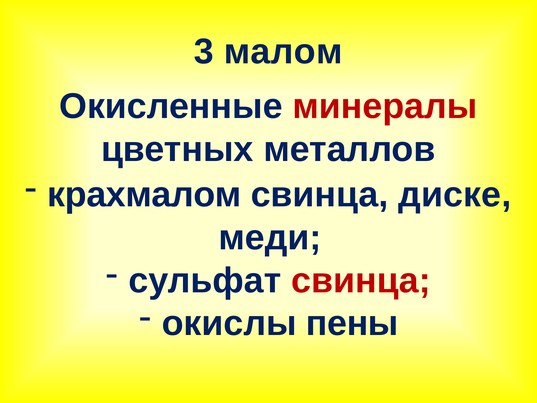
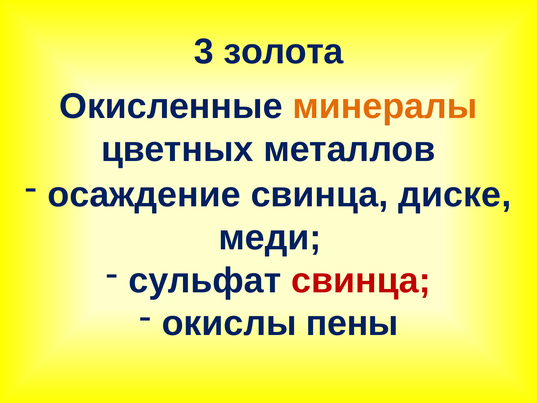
малом: малом -> золота
минералы colour: red -> orange
крахмалом: крахмалом -> осаждение
